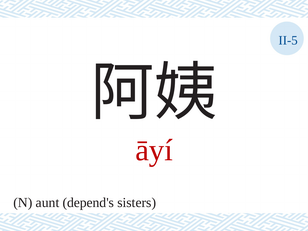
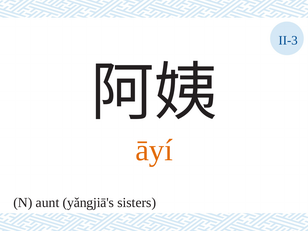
II-5: II-5 -> II-3
āyí colour: red -> orange
depend's: depend's -> yǎngjiā's
